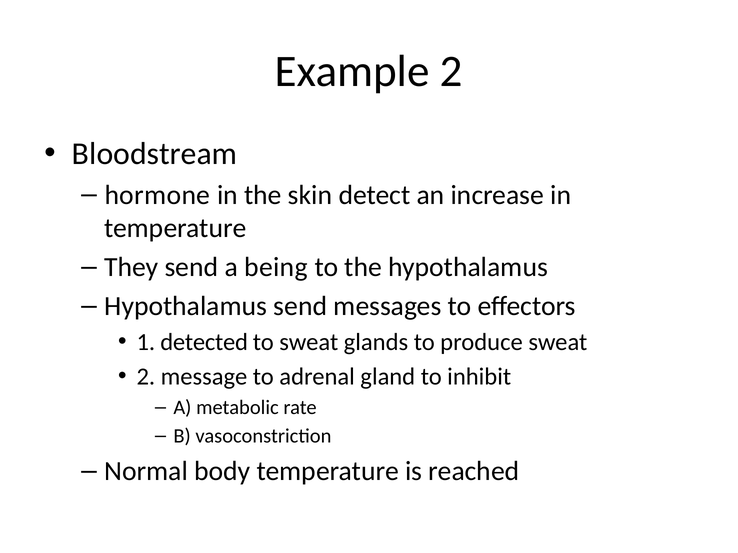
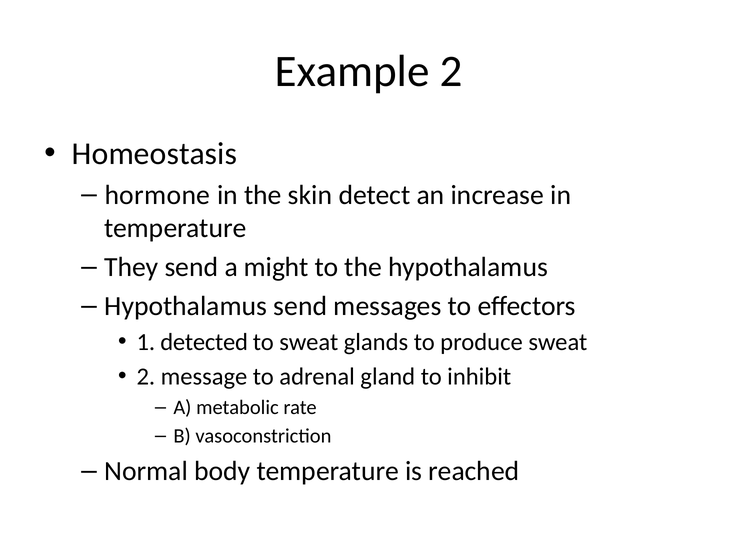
Bloodstream: Bloodstream -> Homeostasis
being: being -> might
